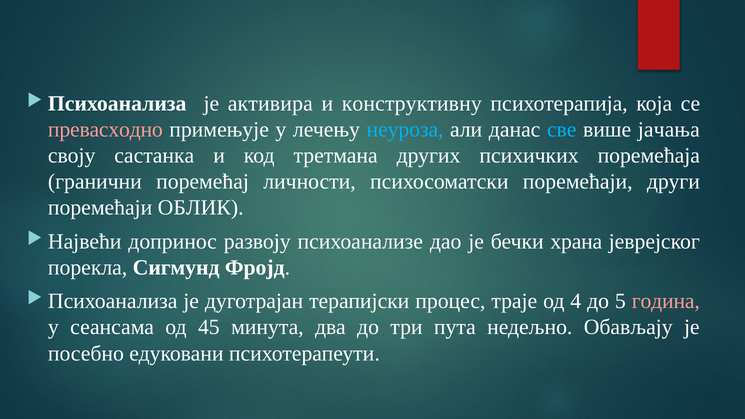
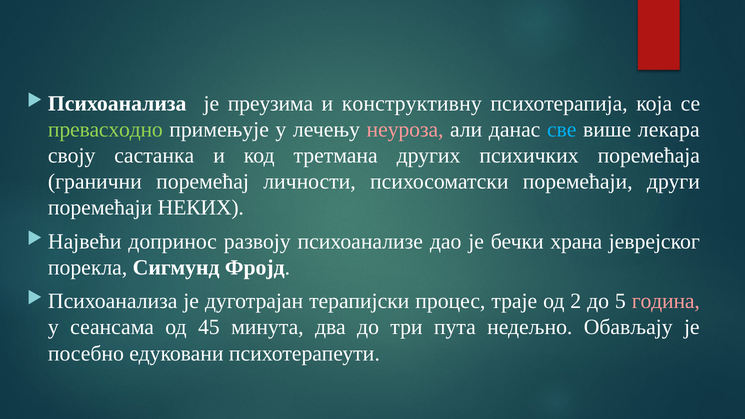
активира: активира -> преузима
превасходно colour: pink -> light green
неуроза colour: light blue -> pink
јачања: јачања -> лекара
ОБЛИК: ОБЛИК -> НЕКИХ
4: 4 -> 2
